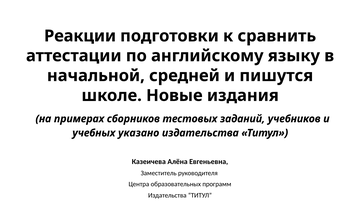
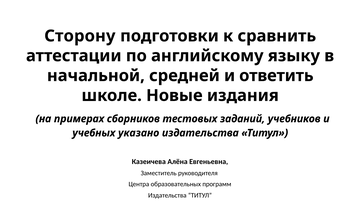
Реакции: Реакции -> Сторону
пишутся: пишутся -> ответить
